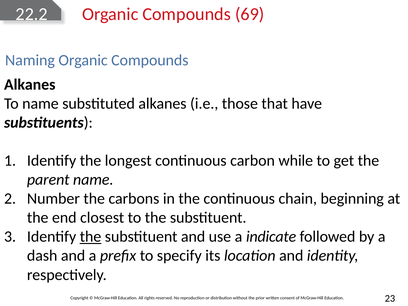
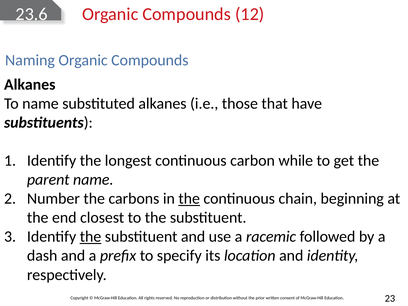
22.2: 22.2 -> 23.6
69: 69 -> 12
the at (189, 199) underline: none -> present
indicate: indicate -> racemic
